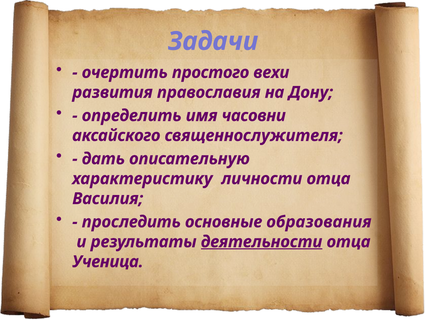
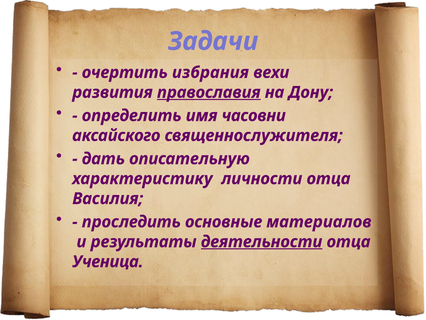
простого: простого -> избрания
православия underline: none -> present
образования: образования -> материалов
